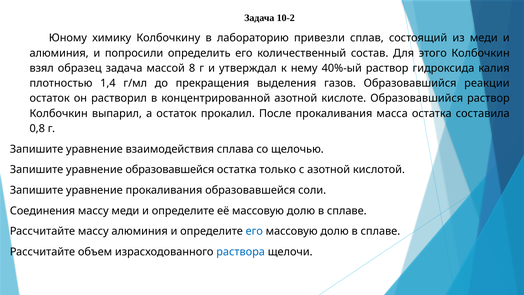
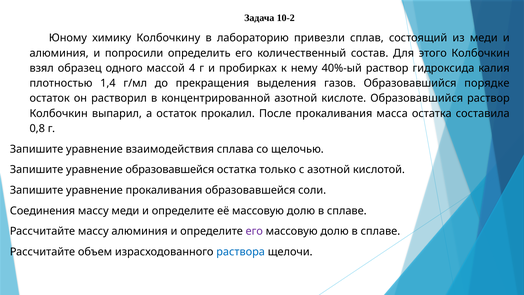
образец задача: задача -> одного
8: 8 -> 4
утверждал: утверждал -> пробирках
реакции: реакции -> порядке
его at (254, 231) colour: blue -> purple
